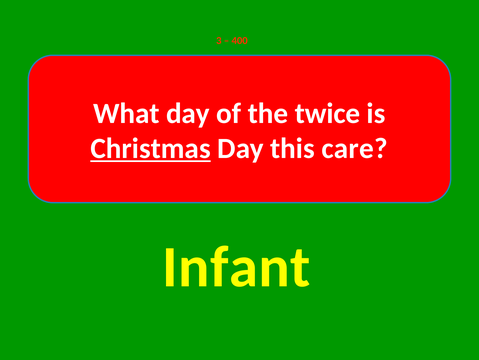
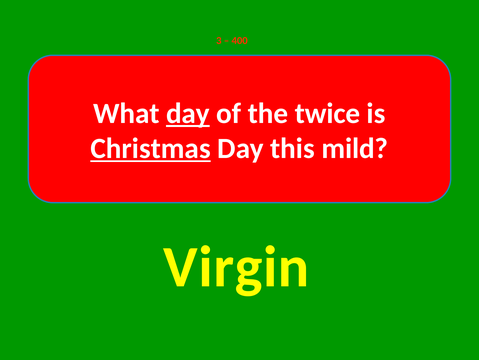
day at (188, 113) underline: none -> present
care: care -> mild
Infant: Infant -> Virgin
